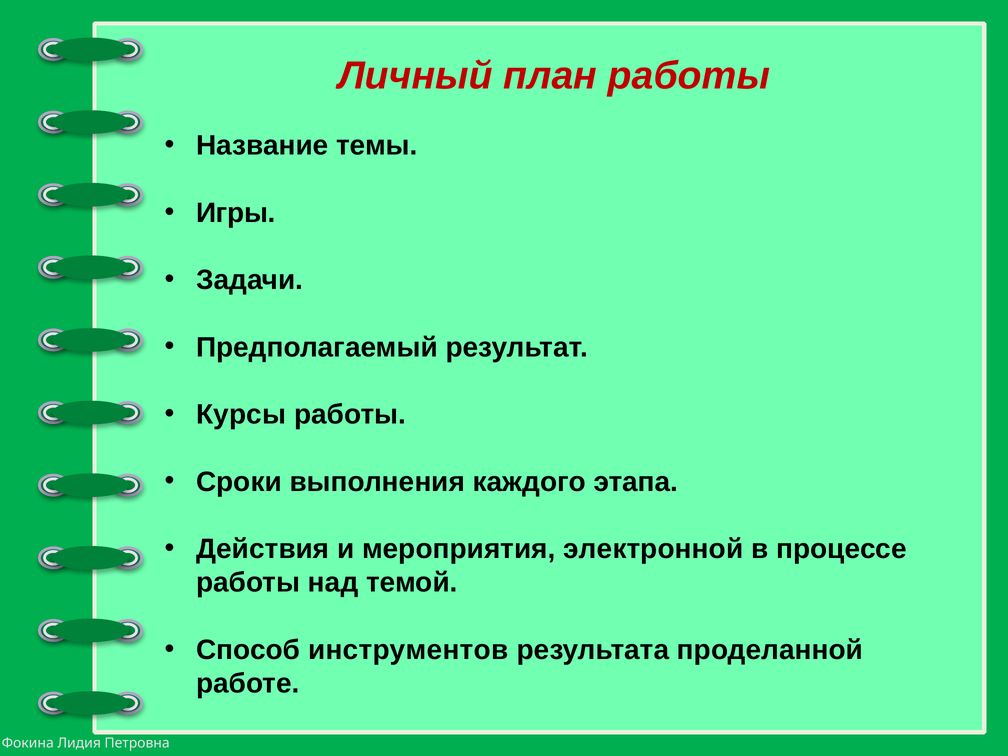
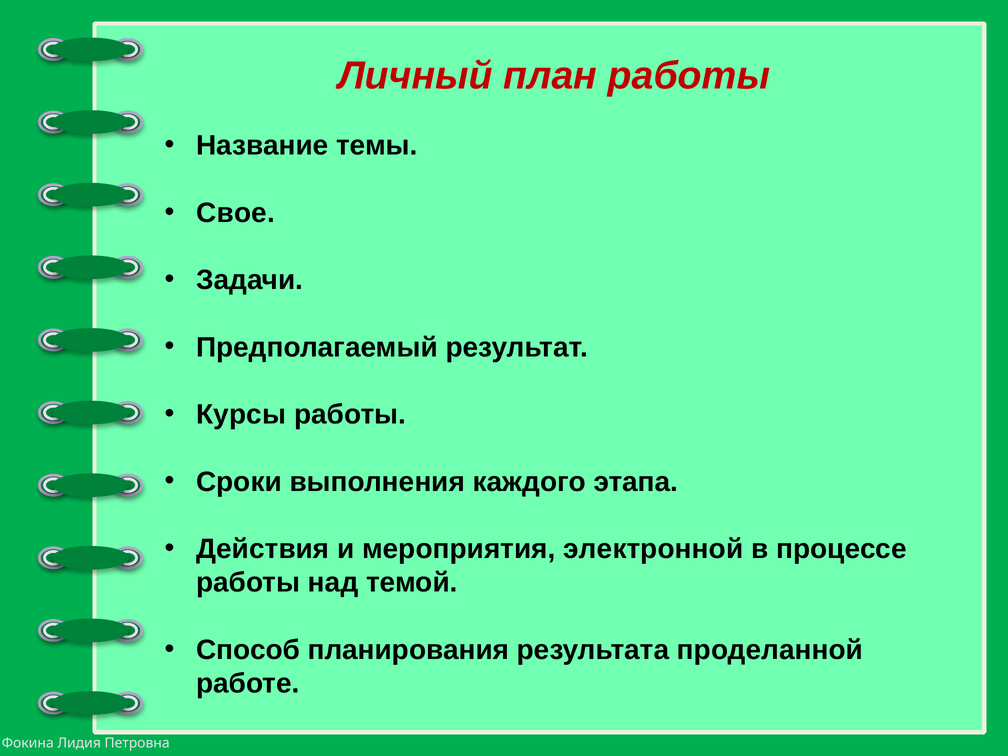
Игры: Игры -> Свое
инструментов: инструментов -> планирования
